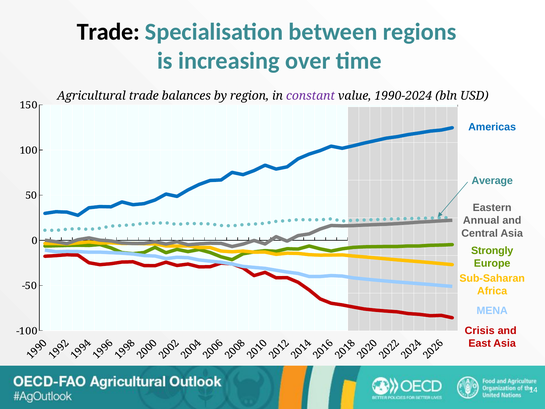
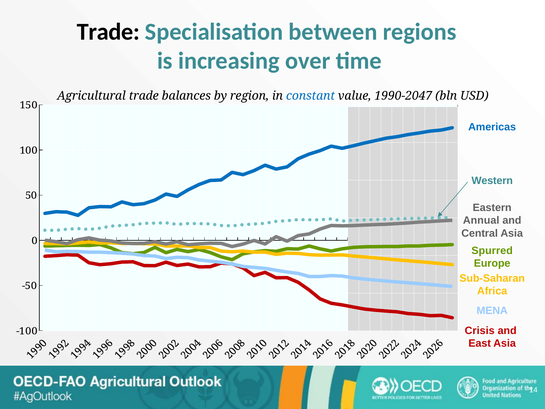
constant colour: purple -> blue
1990-2024: 1990-2024 -> 1990-2047
Average: Average -> Western
Strongly: Strongly -> Spurred
